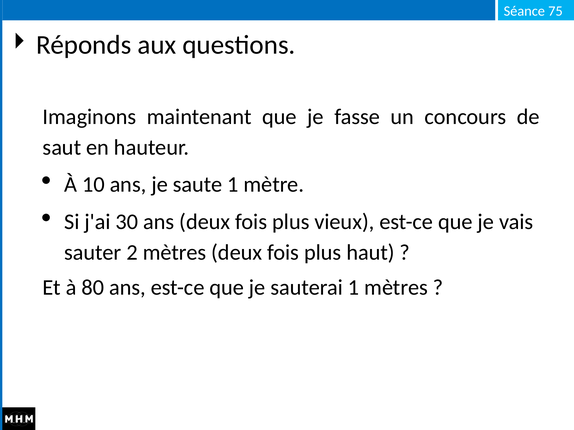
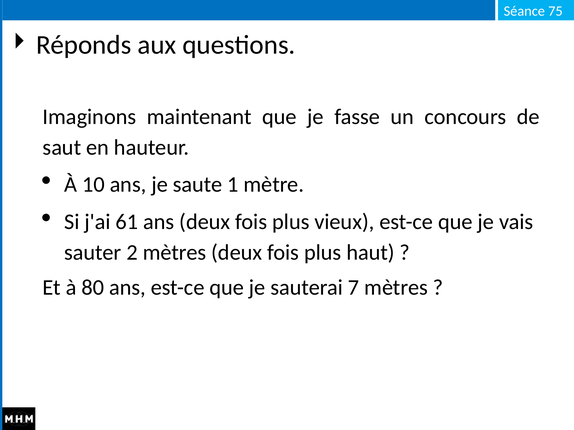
30: 30 -> 61
sauterai 1: 1 -> 7
